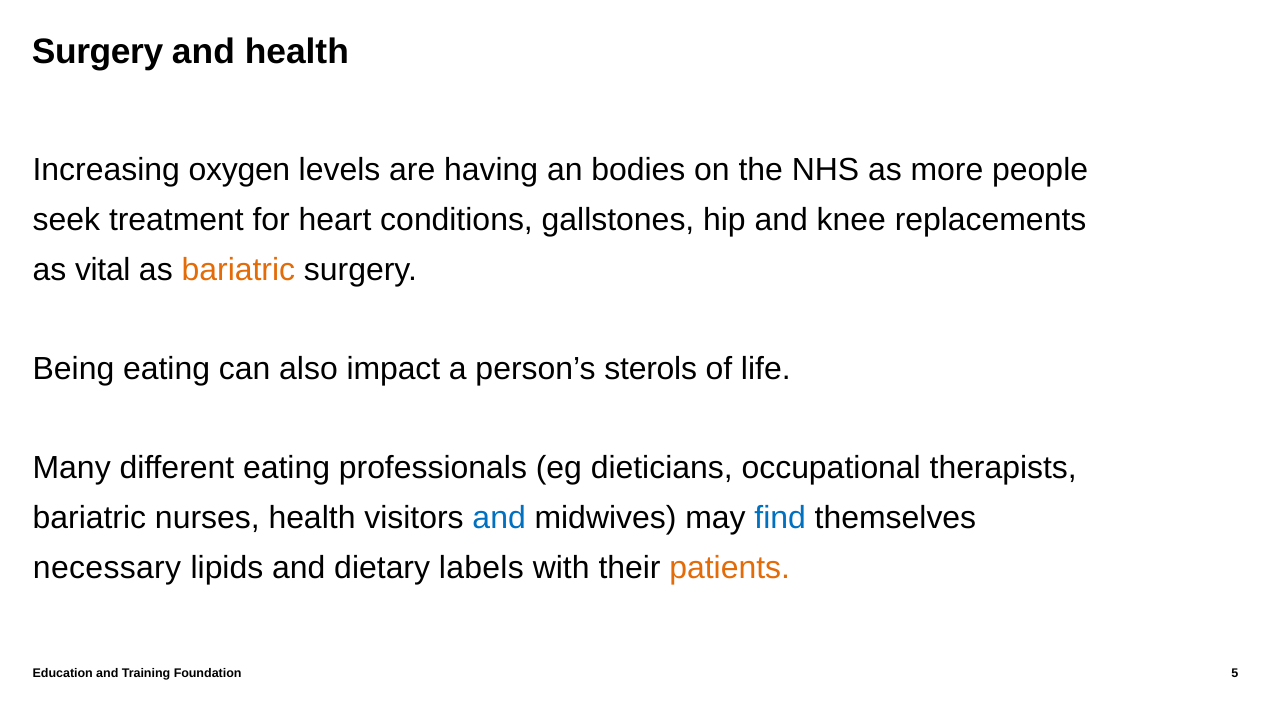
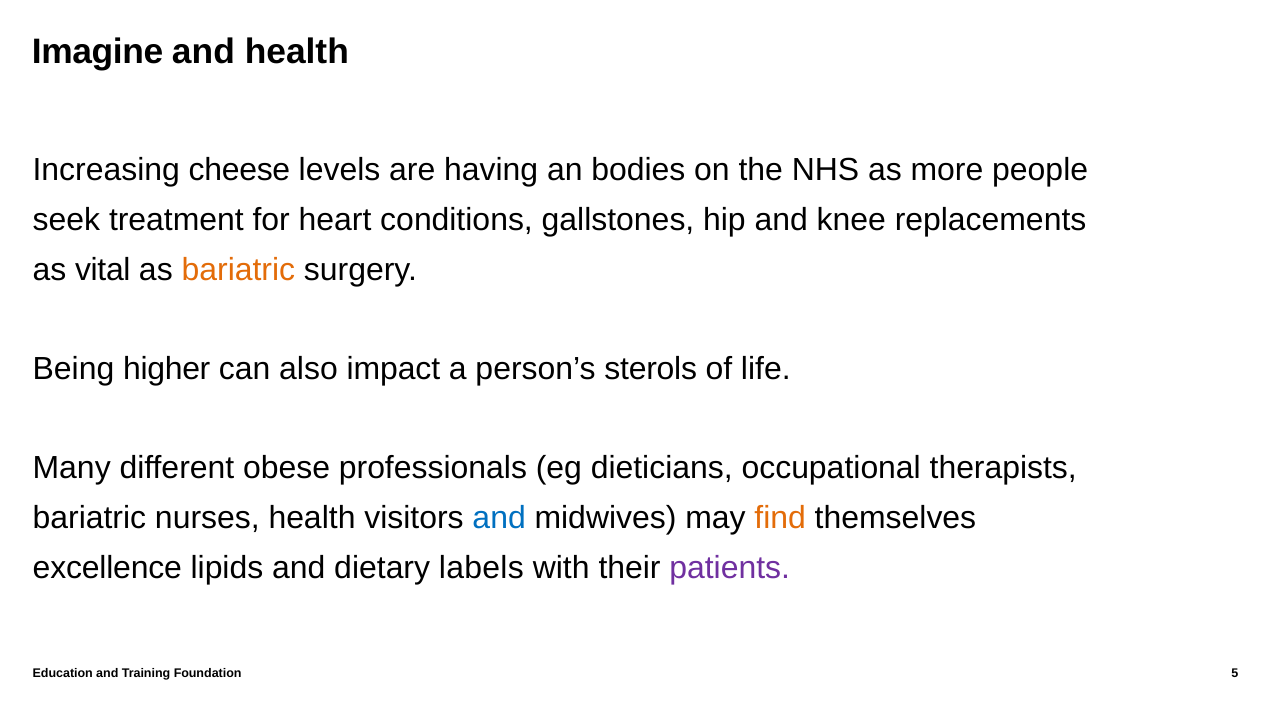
Surgery at (98, 52): Surgery -> Imagine
oxygen: oxygen -> cheese
Being eating: eating -> higher
different eating: eating -> obese
find colour: blue -> orange
necessary: necessary -> excellence
patients colour: orange -> purple
